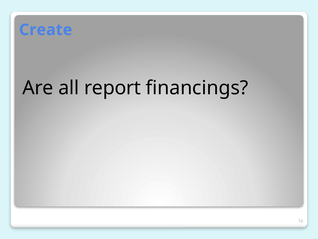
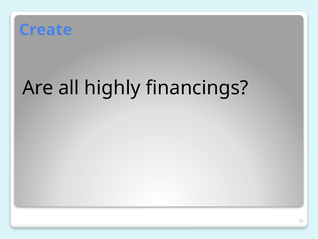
report: report -> highly
